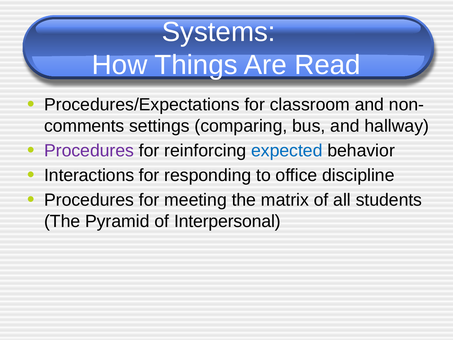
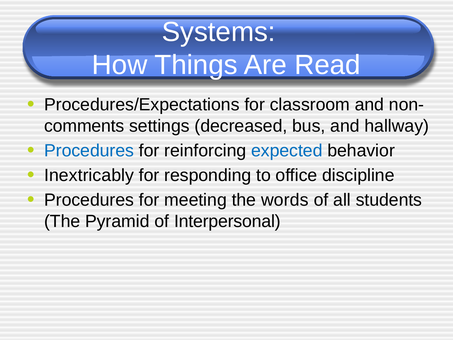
comparing: comparing -> decreased
Procedures at (89, 151) colour: purple -> blue
Interactions: Interactions -> Inextricably
matrix: matrix -> words
